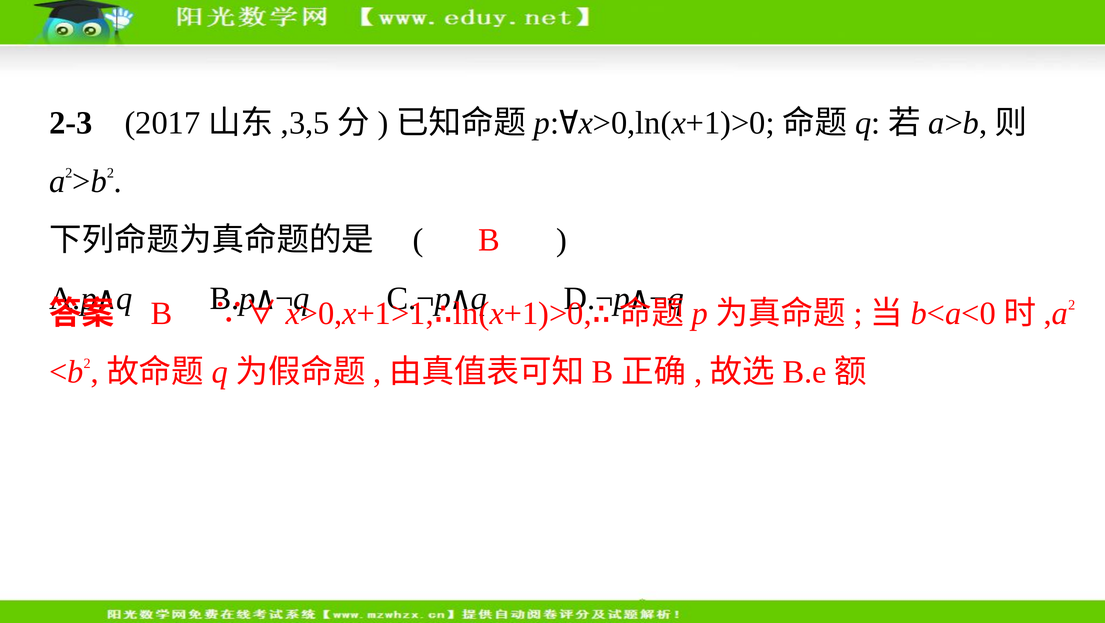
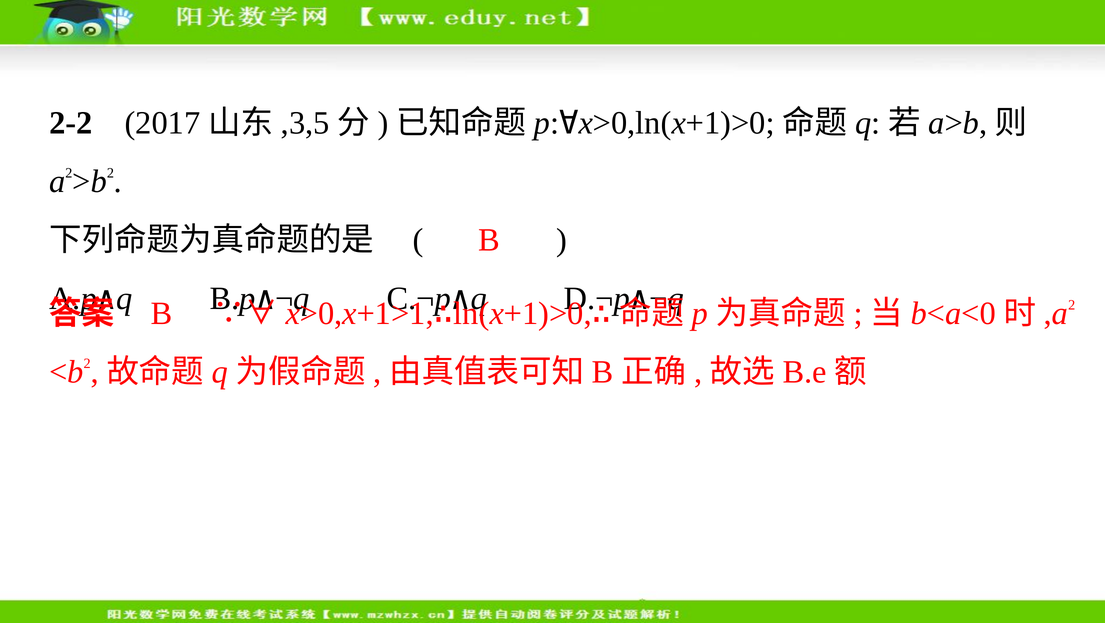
2-3: 2-3 -> 2-2
